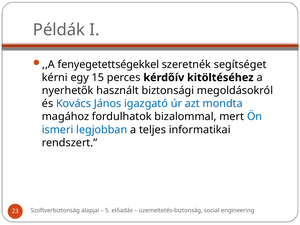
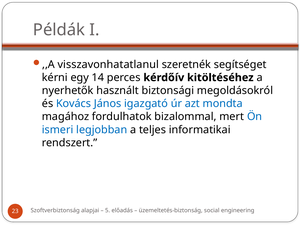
fenyegetettségekkel: fenyegetettségekkel -> visszavonhatatlanul
15: 15 -> 14
